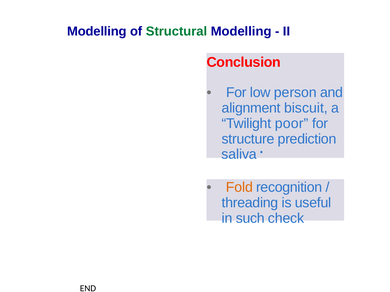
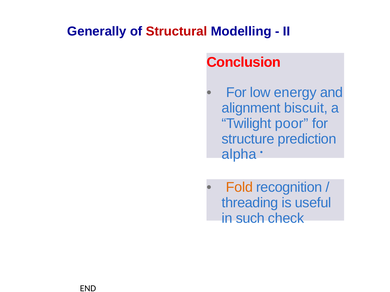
Modelling at (97, 31): Modelling -> Generally
Structural colour: green -> red
person: person -> energy
saliva: saliva -> alpha
